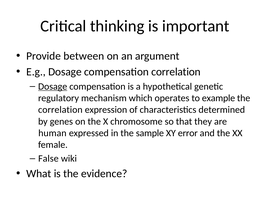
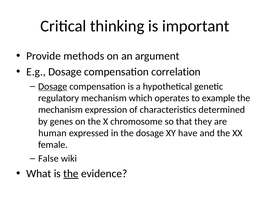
between: between -> methods
correlation at (60, 110): correlation -> mechanism
the sample: sample -> dosage
error: error -> have
the at (71, 174) underline: none -> present
